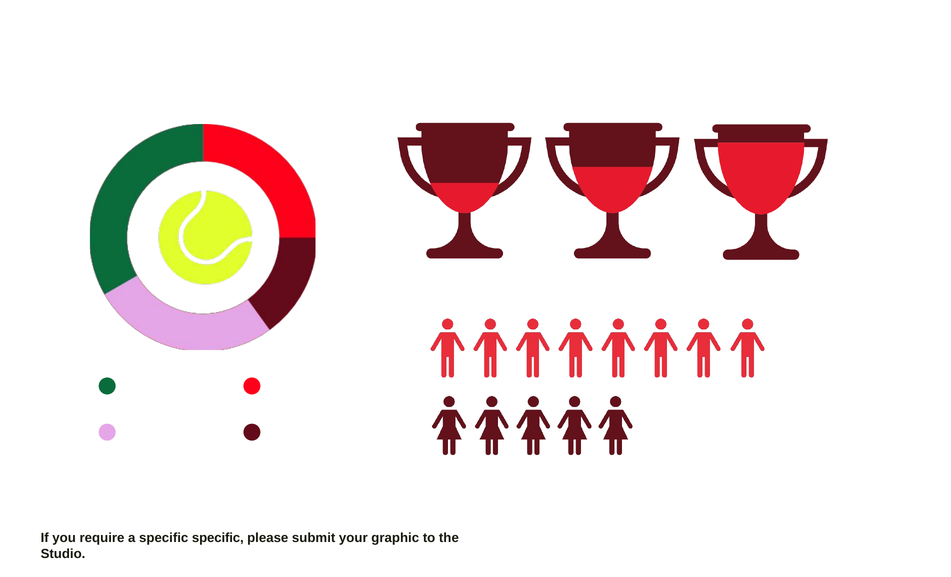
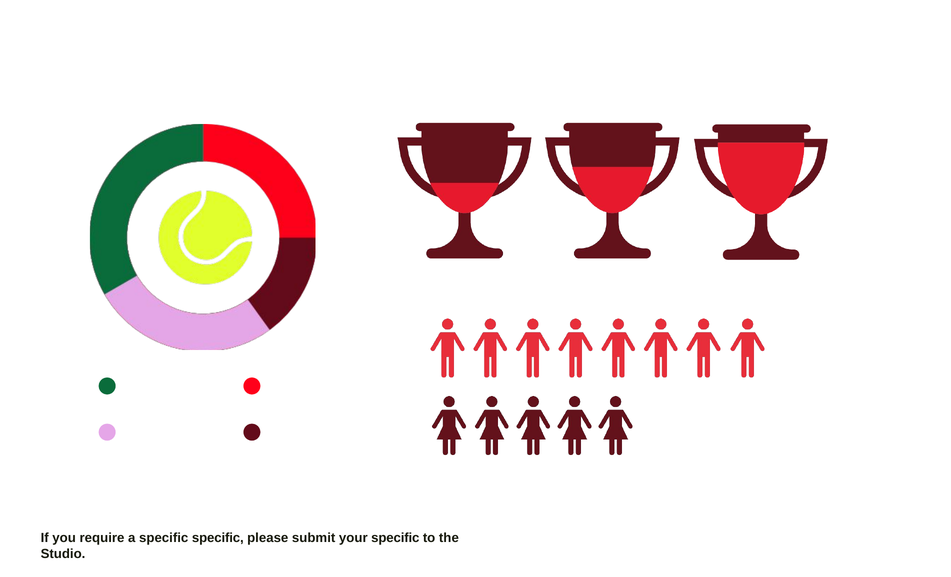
your graphic: graphic -> specific
